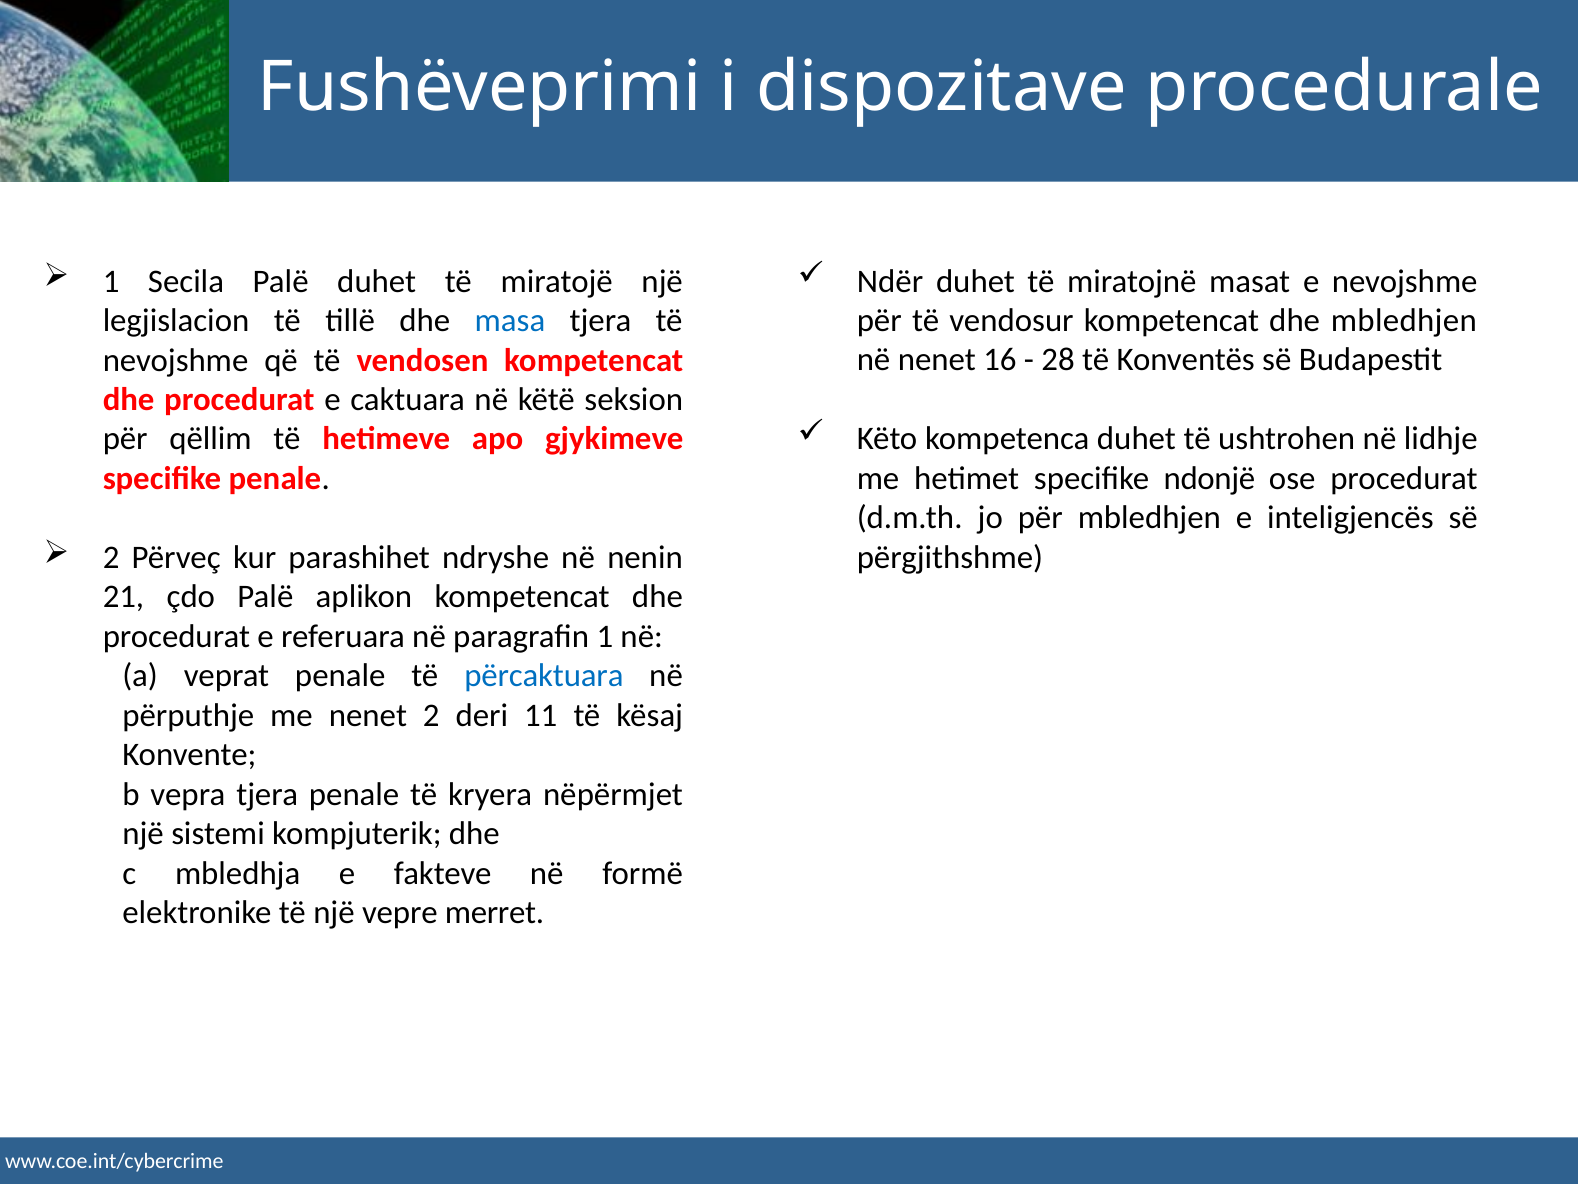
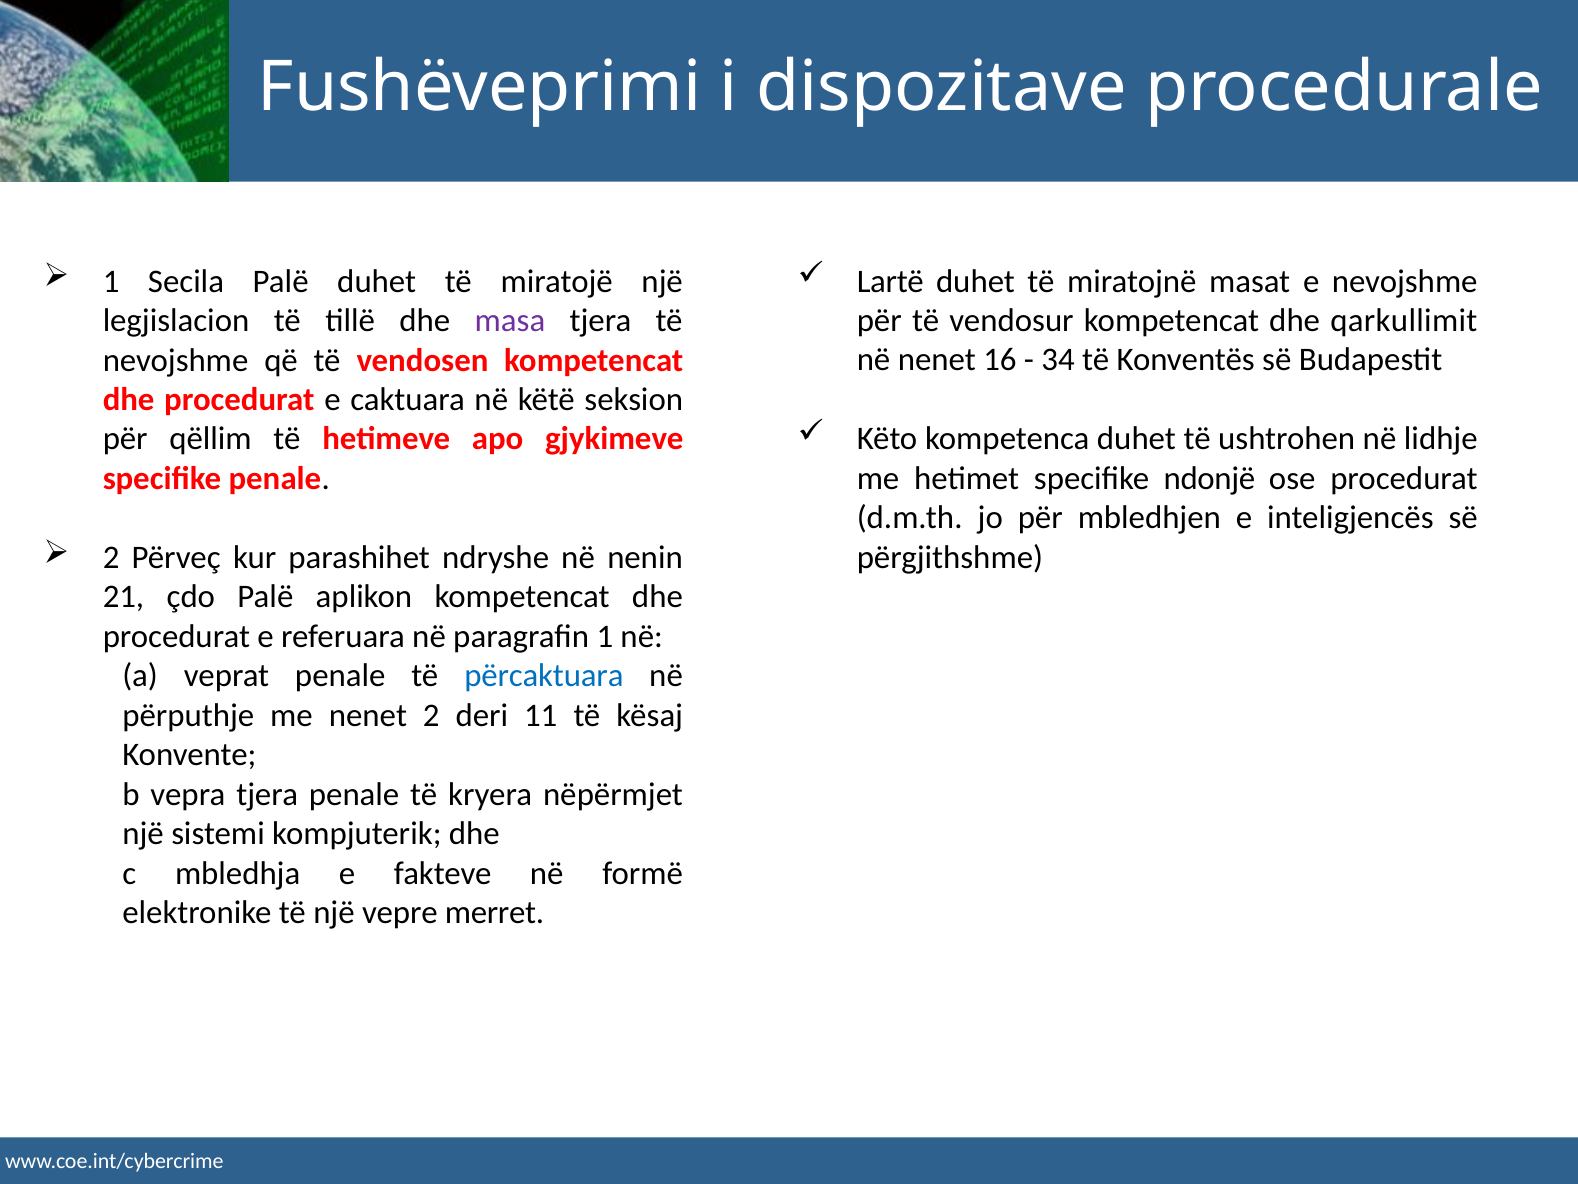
Ndër: Ndër -> Lartë
dhe mbledhjen: mbledhjen -> qarkullimit
masa colour: blue -> purple
28: 28 -> 34
